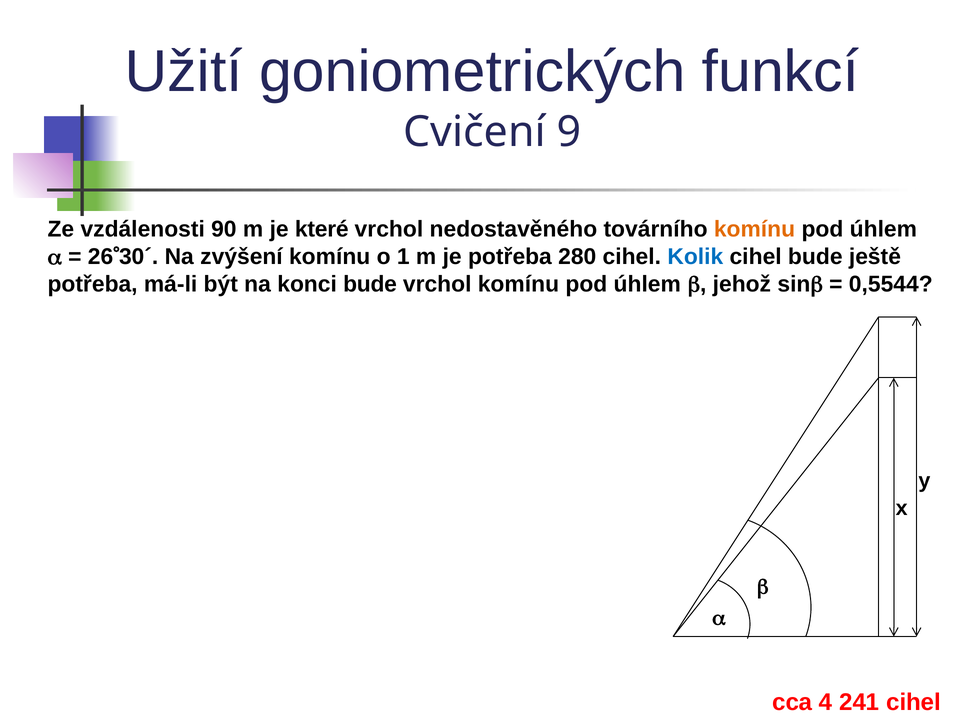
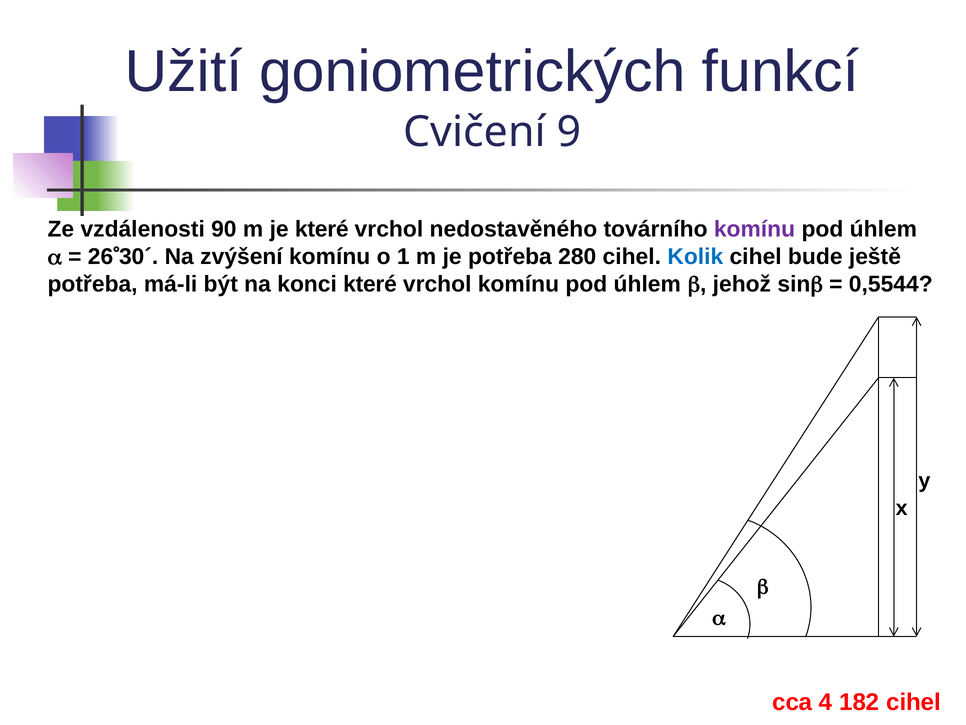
komínu at (754, 229) colour: orange -> purple
konci bude: bude -> které
241: 241 -> 182
